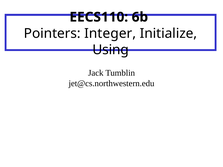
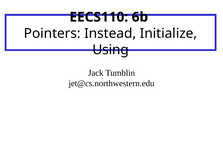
Integer: Integer -> Instead
